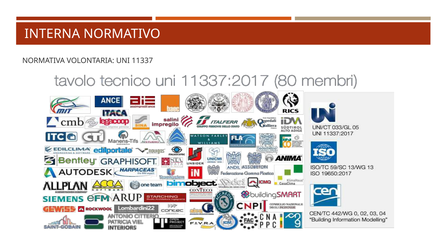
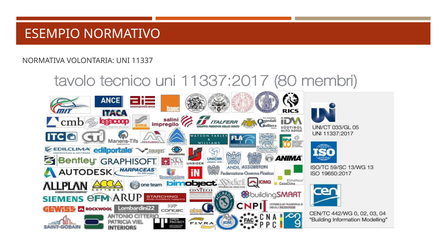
INTERNA: INTERNA -> ESEMPIO
